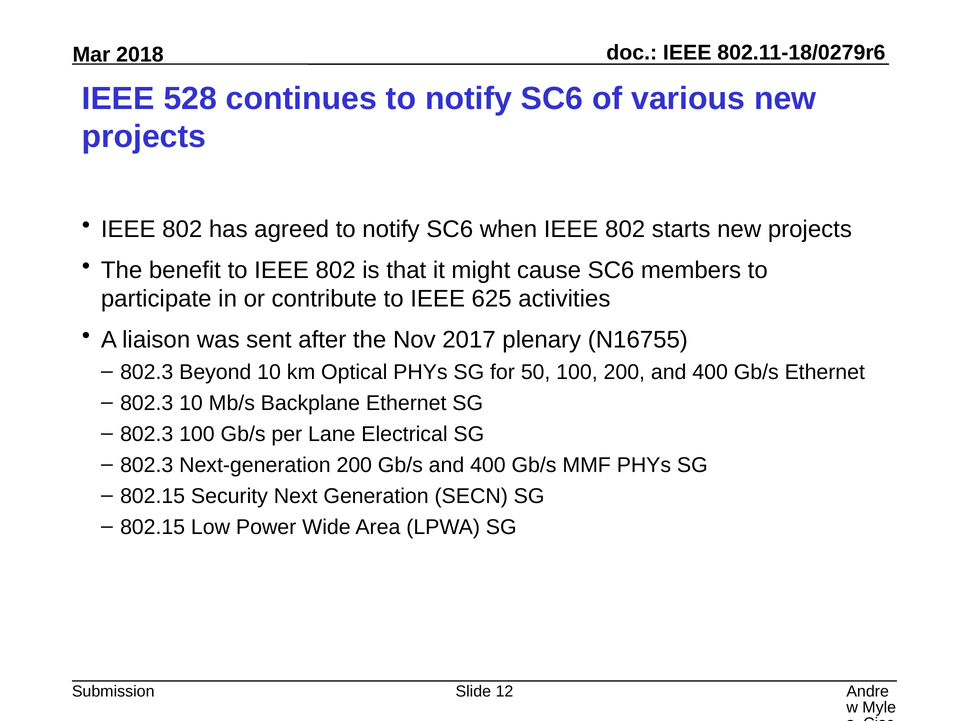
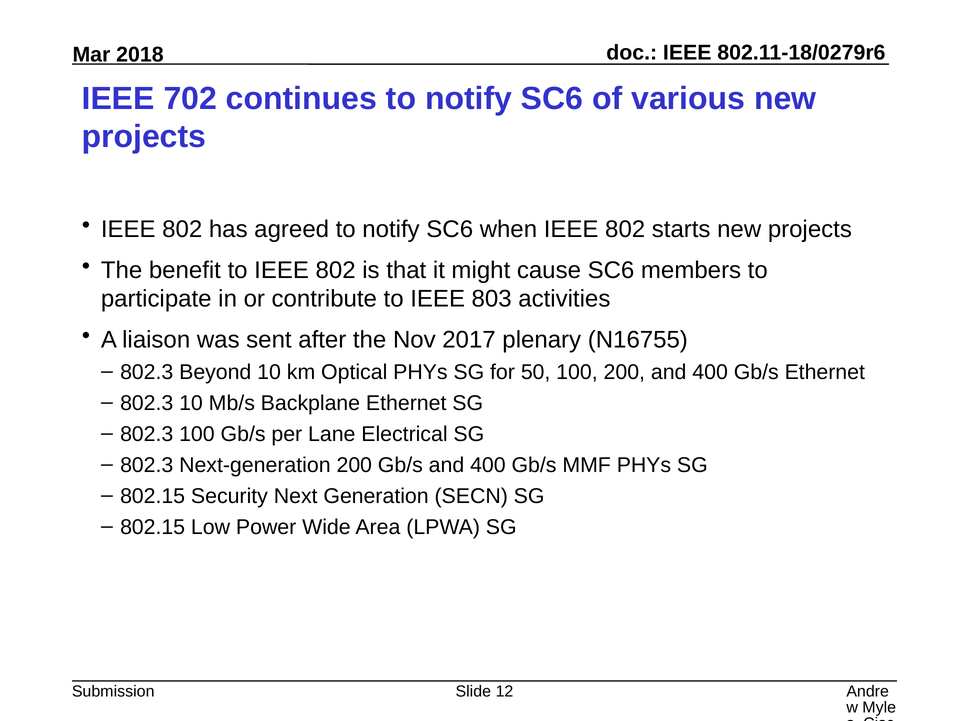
528: 528 -> 702
625: 625 -> 803
